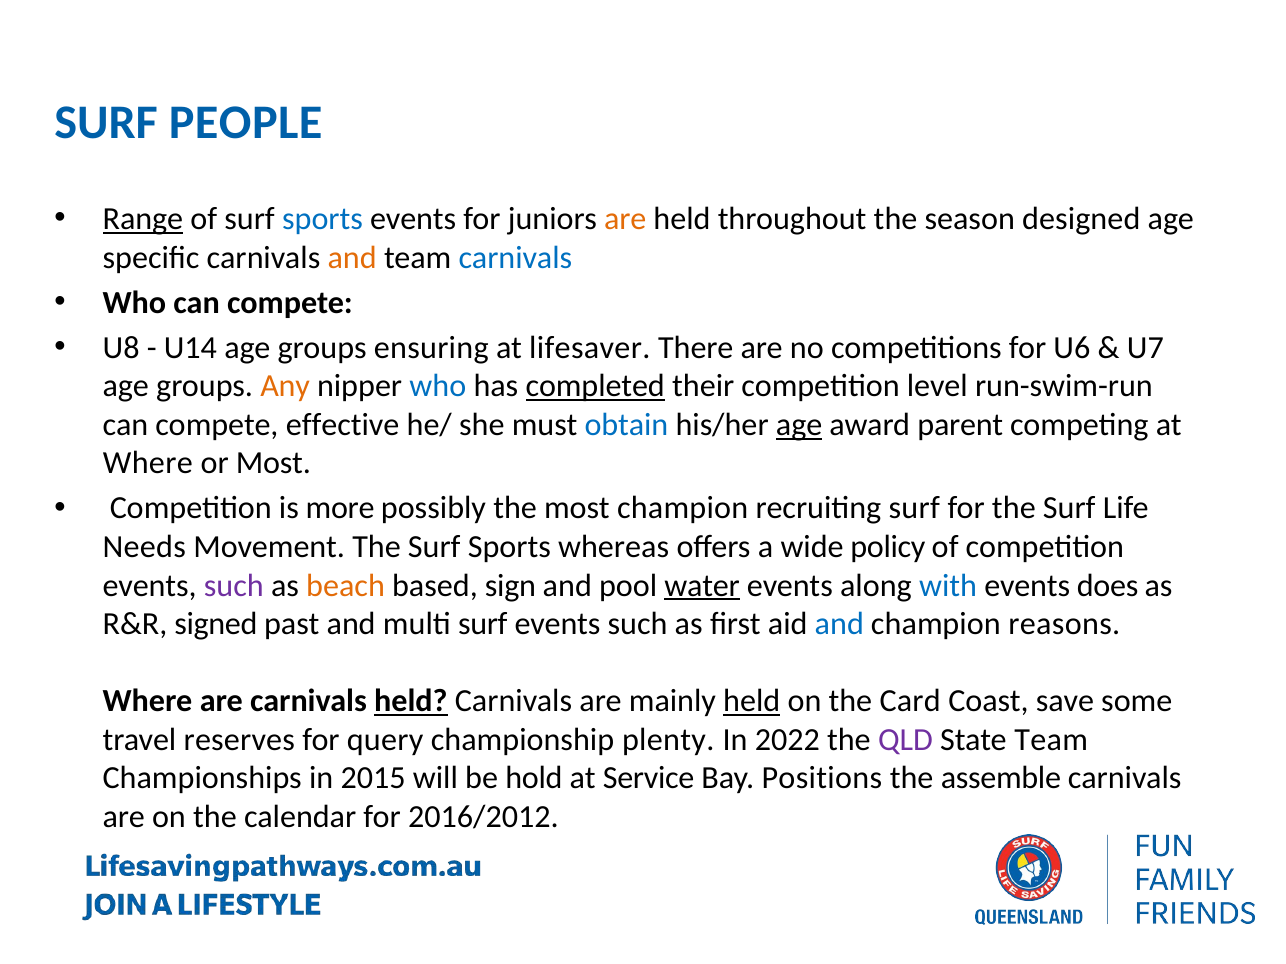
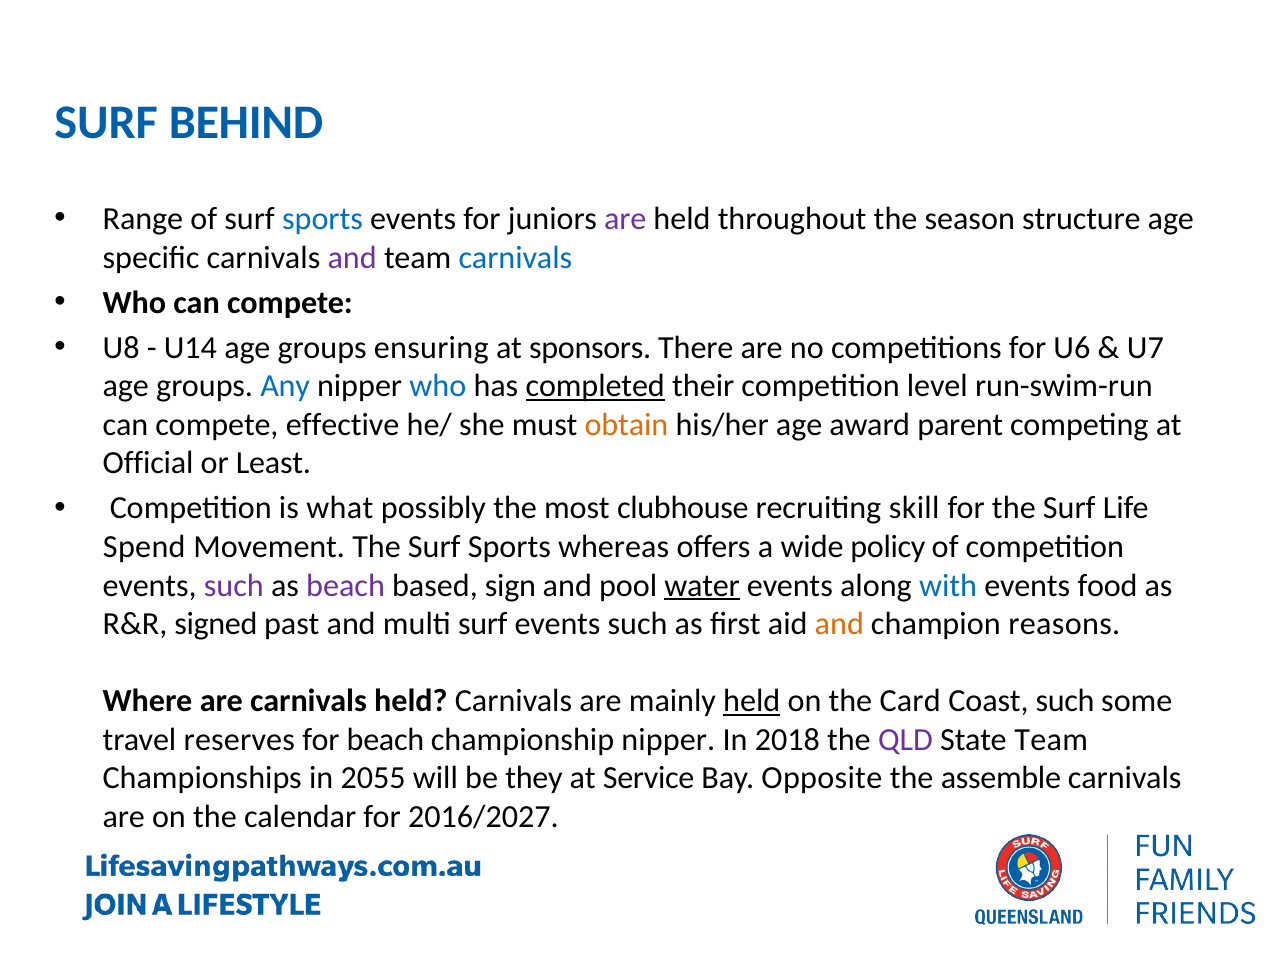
PEOPLE: PEOPLE -> BEHIND
Range underline: present -> none
are at (625, 219) colour: orange -> purple
designed: designed -> structure
and at (352, 258) colour: orange -> purple
lifesaver: lifesaver -> sponsors
Any colour: orange -> blue
obtain colour: blue -> orange
age at (799, 425) underline: present -> none
Where at (148, 464): Where -> Official
or Most: Most -> Least
more: more -> what
most champion: champion -> clubhouse
recruiting surf: surf -> skill
Needs: Needs -> Spend
beach at (346, 586) colour: orange -> purple
does: does -> food
and at (839, 624) colour: blue -> orange
held at (411, 701) underline: present -> none
Coast save: save -> such
for query: query -> beach
championship plenty: plenty -> nipper
2022: 2022 -> 2018
2015: 2015 -> 2055
hold: hold -> they
Positions: Positions -> Opposite
2016/2012: 2016/2012 -> 2016/2027
